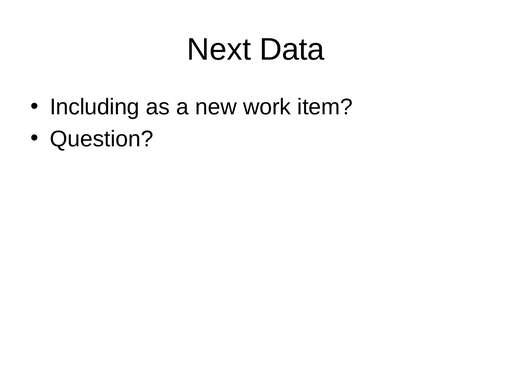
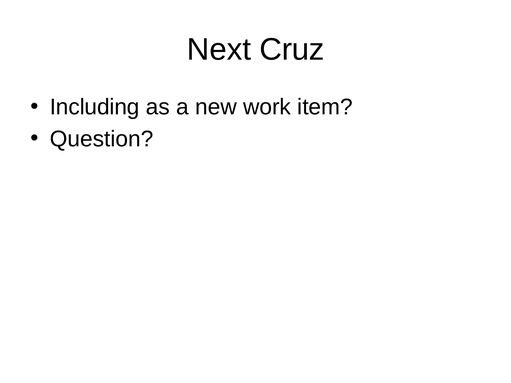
Data: Data -> Cruz
